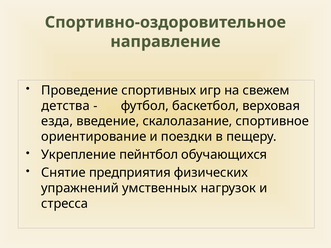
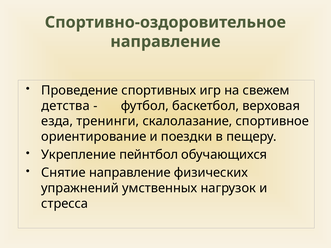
введение: введение -> тренинги
Снятие предприятия: предприятия -> направление
